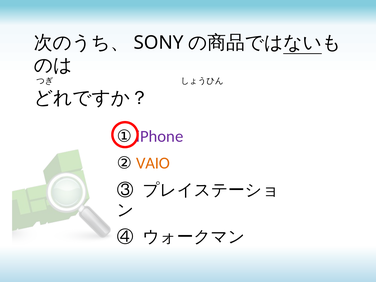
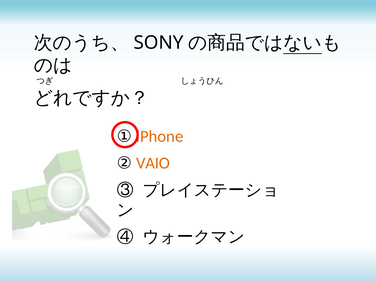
iPhone colour: purple -> orange
